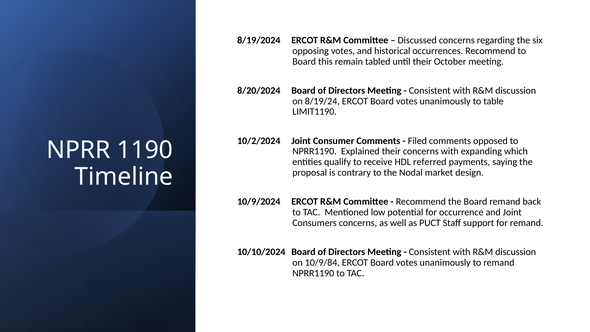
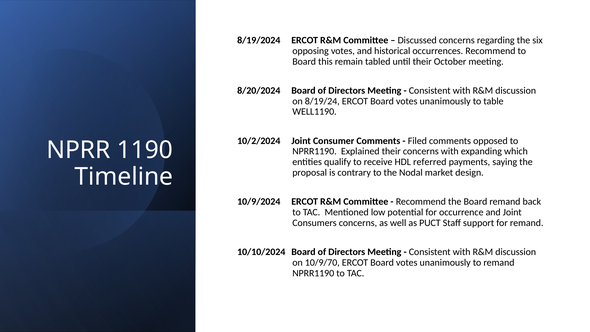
LIMIT1190: LIMIT1190 -> WELL1190
10/9/84: 10/9/84 -> 10/9/70
